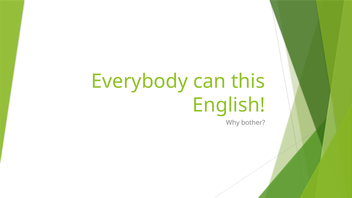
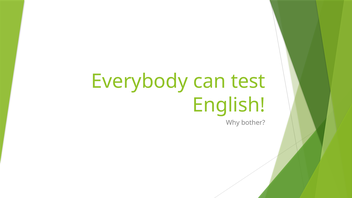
this: this -> test
